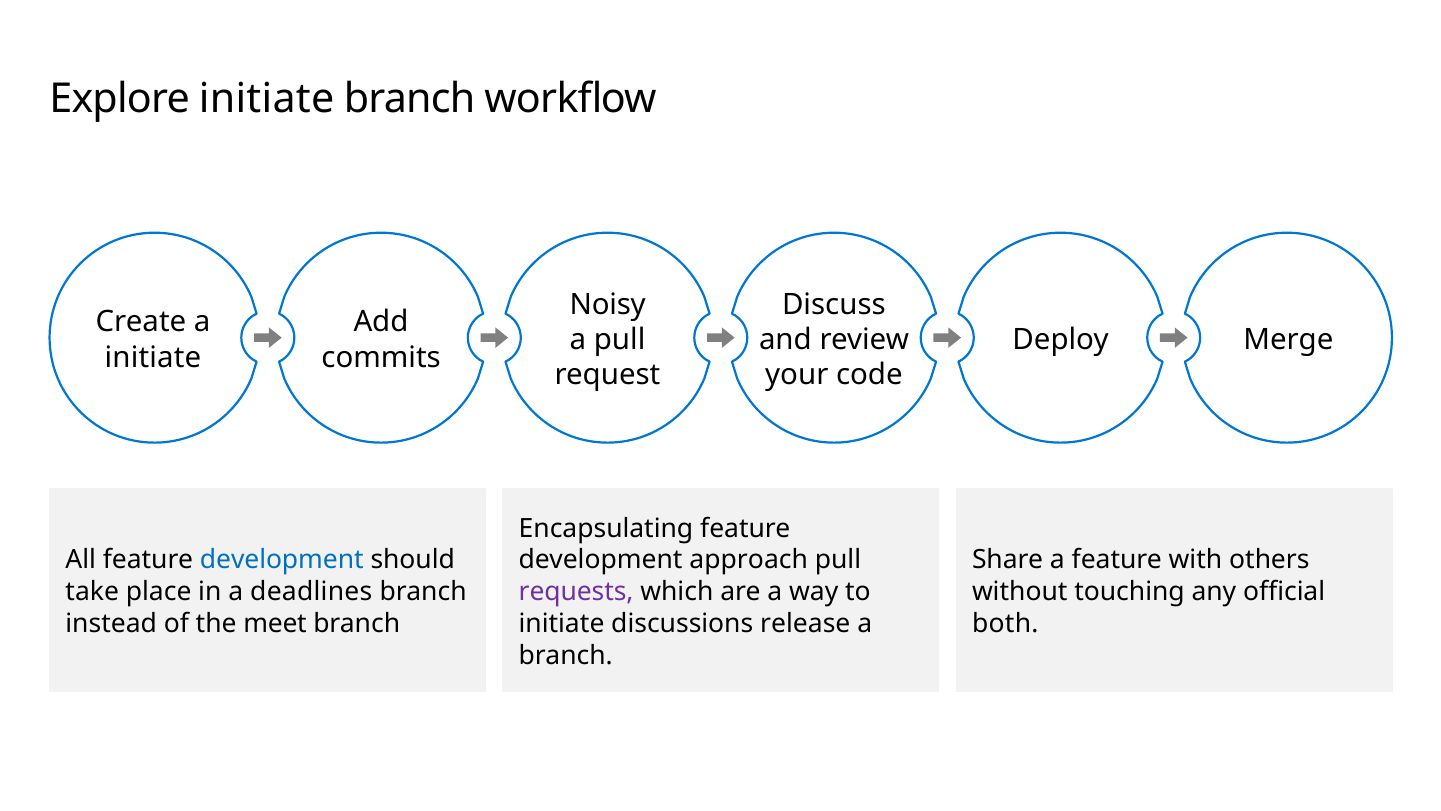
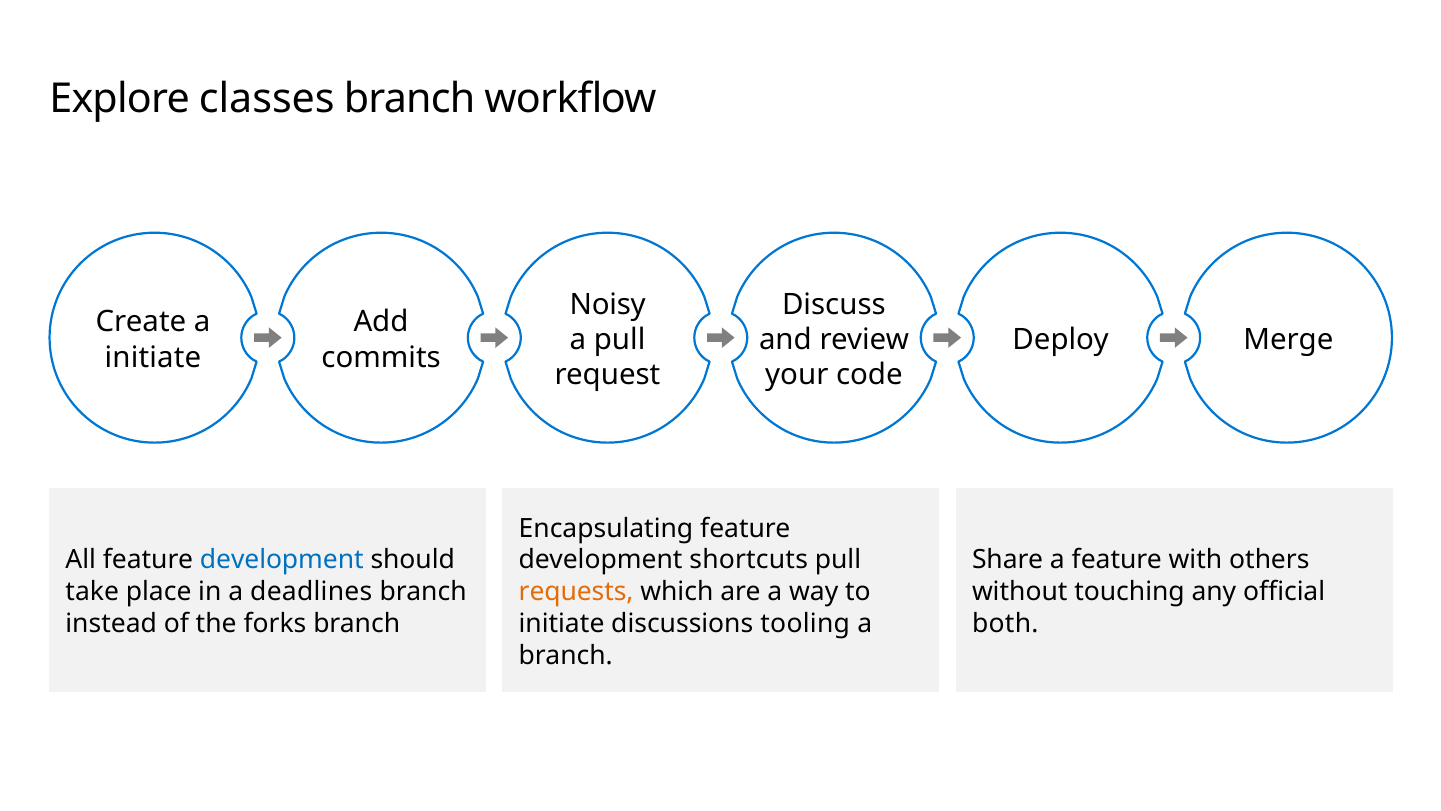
Explore initiate: initiate -> classes
approach: approach -> shortcuts
requests colour: purple -> orange
meet: meet -> forks
release: release -> tooling
